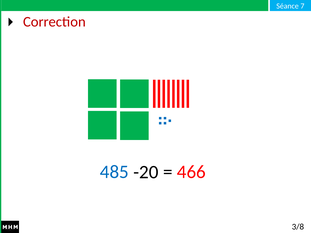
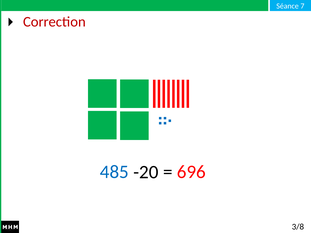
466: 466 -> 696
